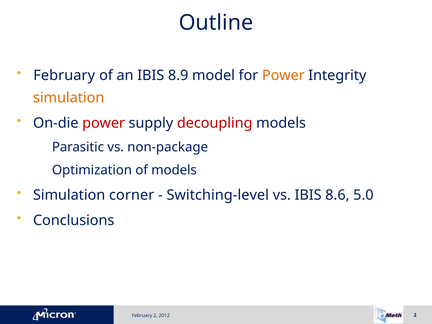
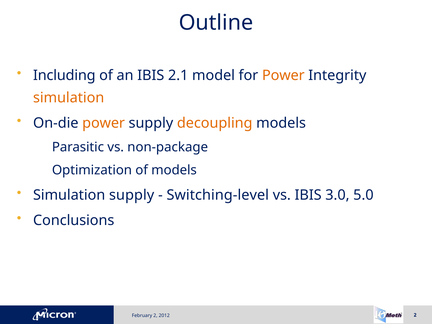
February at (64, 75): February -> Including
8.9: 8.9 -> 2.1
power at (104, 123) colour: red -> orange
decoupling colour: red -> orange
Simulation corner: corner -> supply
8.6: 8.6 -> 3.0
